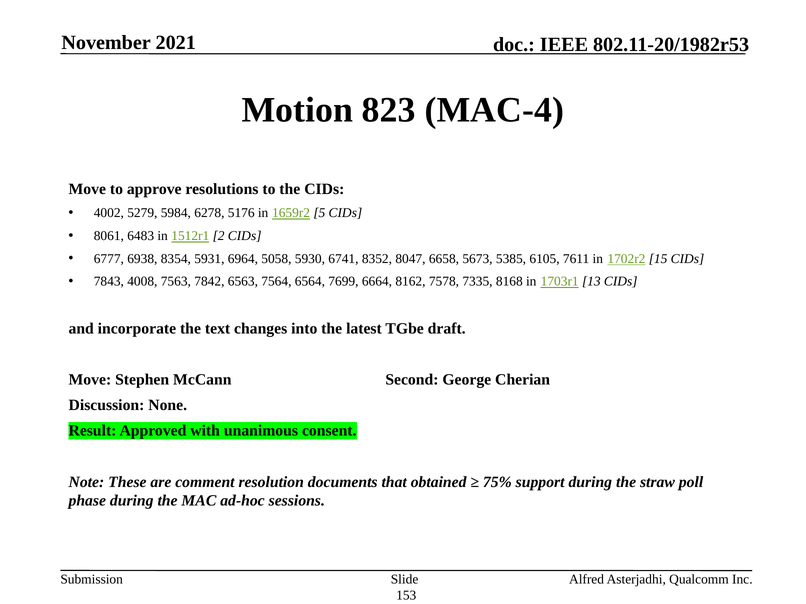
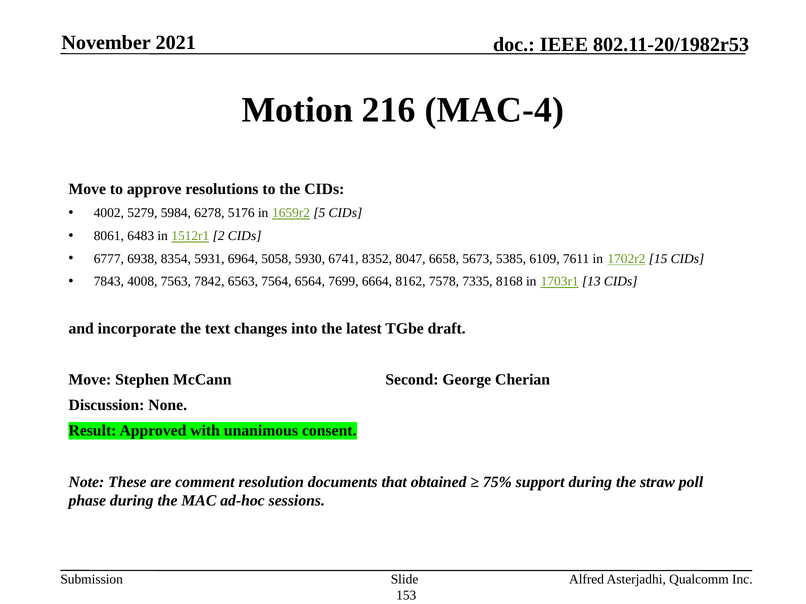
823: 823 -> 216
6105: 6105 -> 6109
